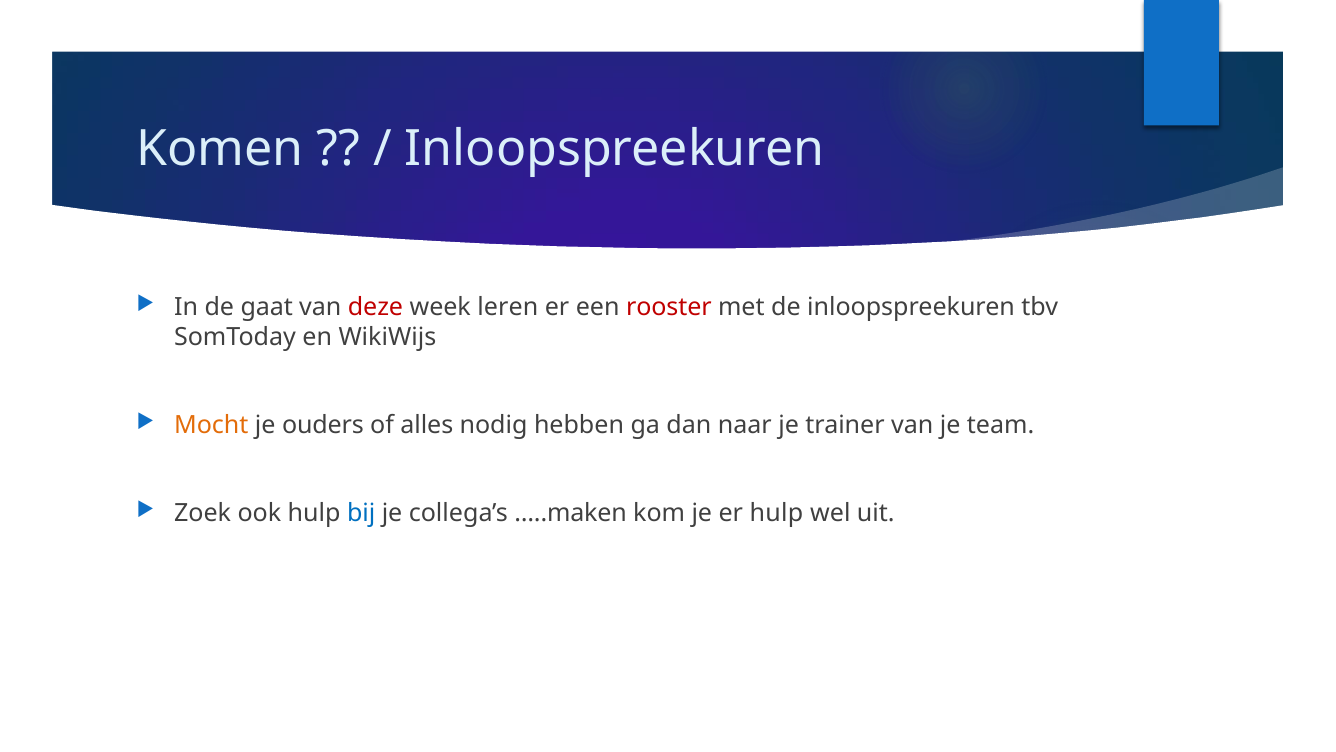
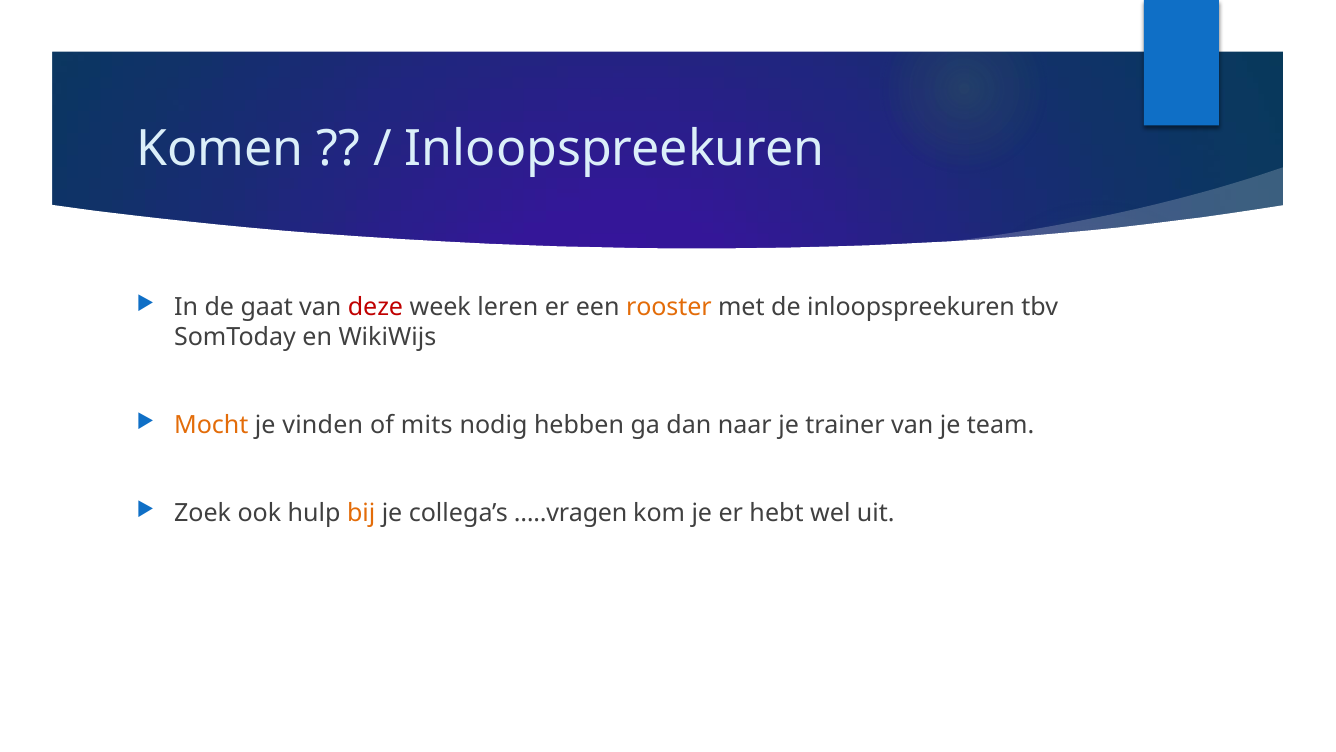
rooster colour: red -> orange
ouders: ouders -> vinden
alles: alles -> mits
bij colour: blue -> orange
…..maken: …..maken -> …..vragen
er hulp: hulp -> hebt
